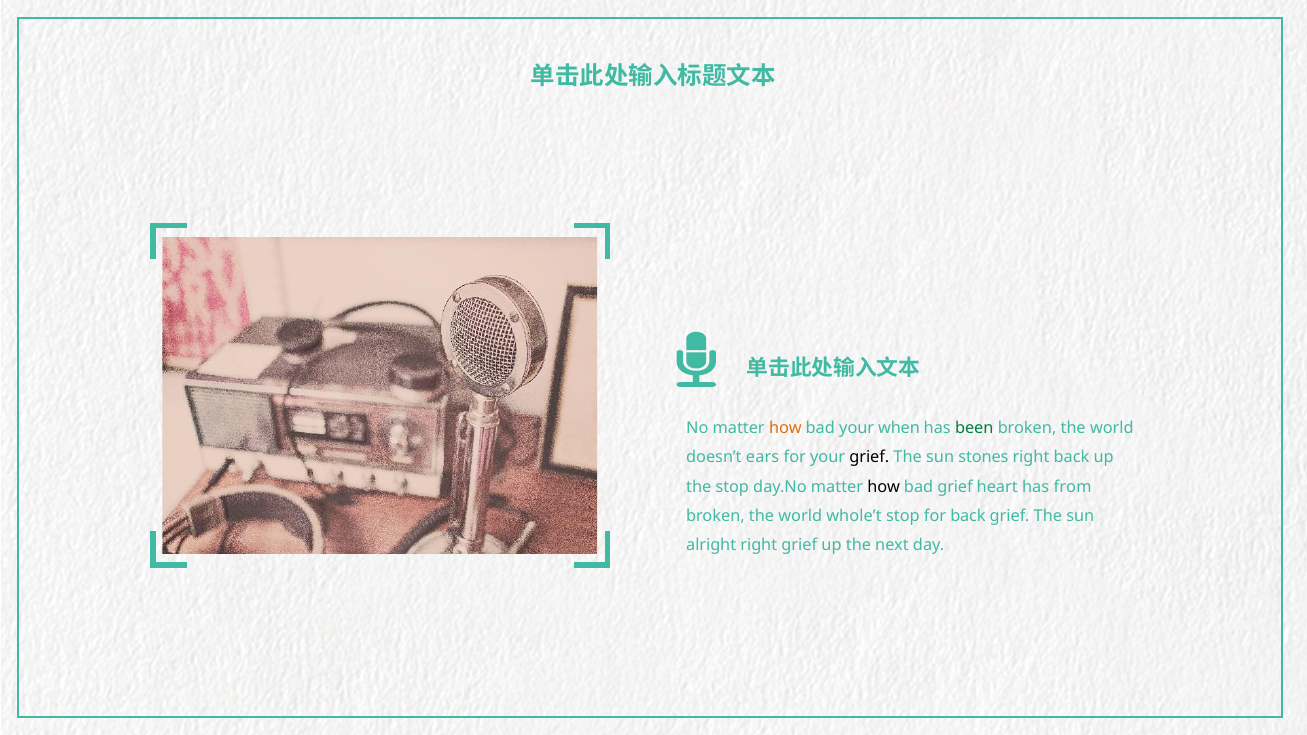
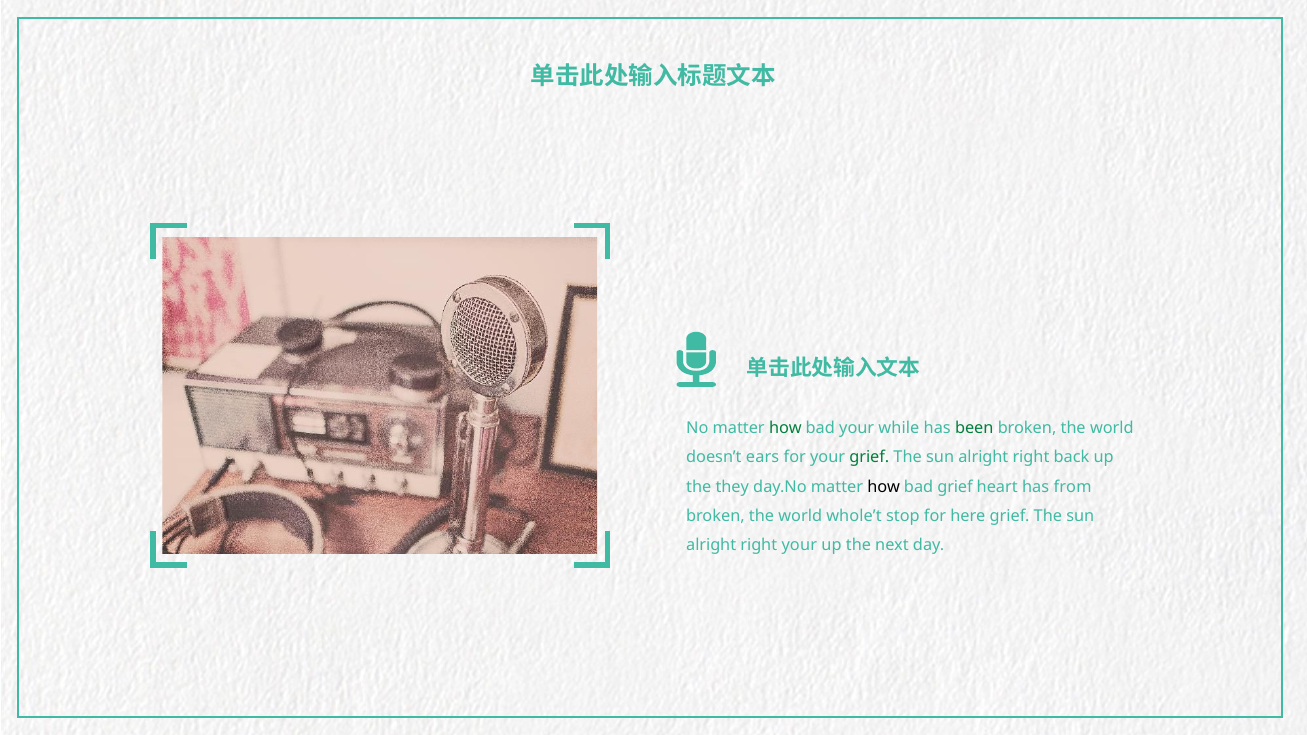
how at (785, 428) colour: orange -> green
when: when -> while
grief at (869, 457) colour: black -> green
stones at (983, 457): stones -> alright
the stop: stop -> they
for back: back -> here
right grief: grief -> your
